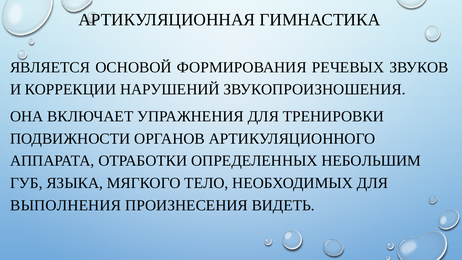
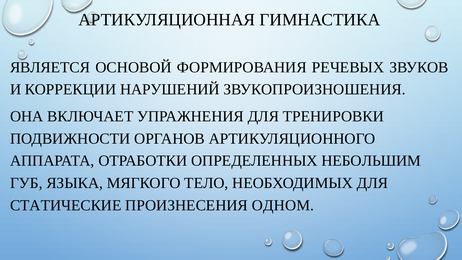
ВЫПОЛНЕНИЯ: ВЫПОЛНЕНИЯ -> СТАТИЧЕСКИЕ
ВИДЕТЬ: ВИДЕТЬ -> ОДНОМ
